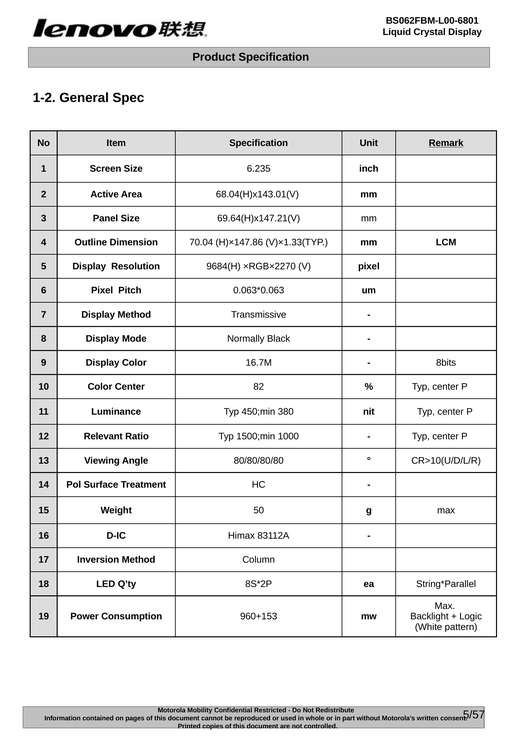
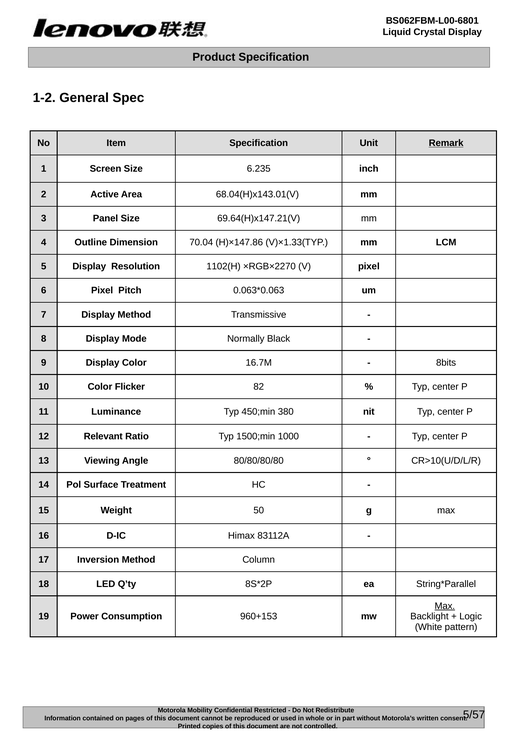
9684(H: 9684(H -> 1102(H
Color Center: Center -> Flicker
Max at (445, 606) underline: none -> present
